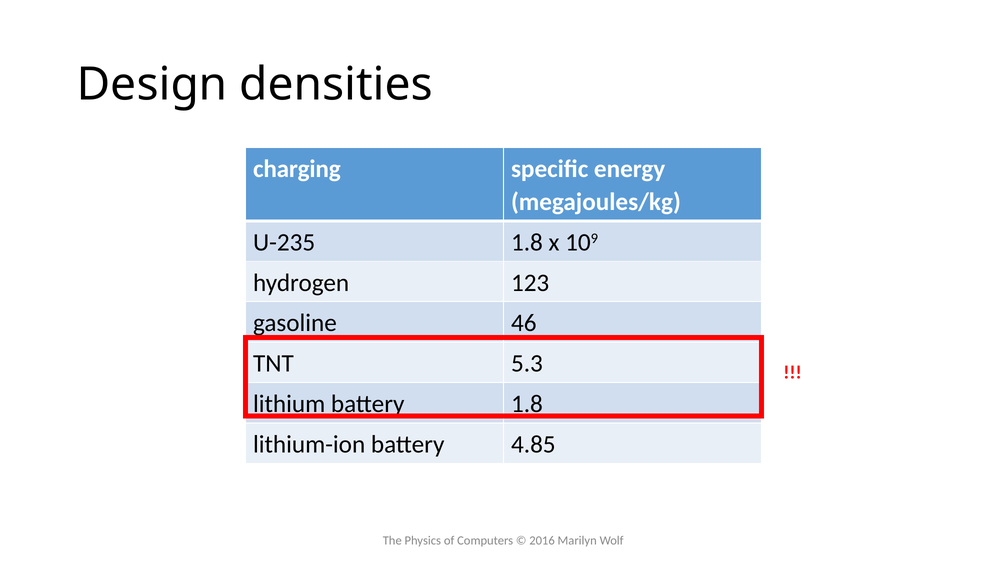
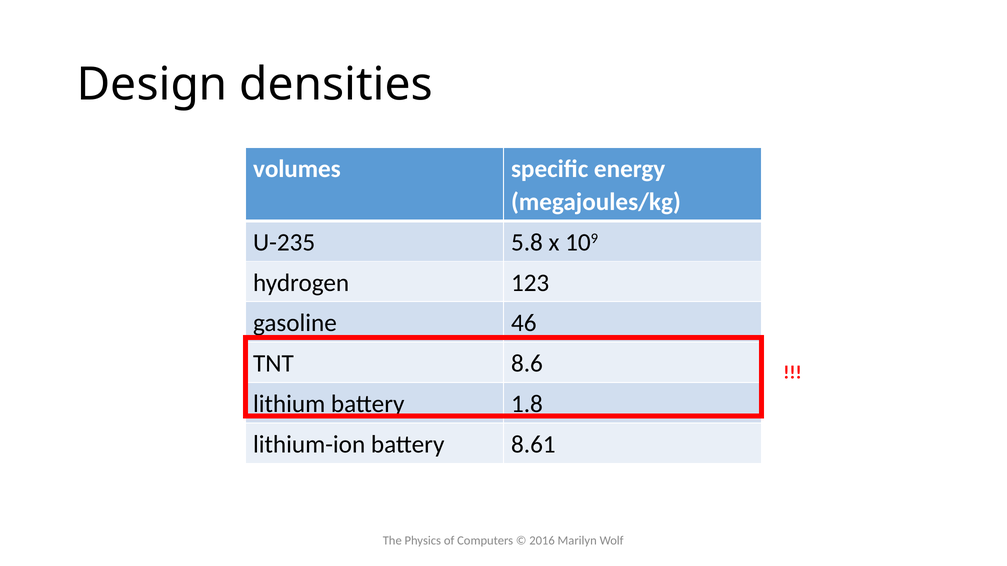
charging: charging -> volumes
U-235 1.8: 1.8 -> 5.8
5.3: 5.3 -> 8.6
4.85: 4.85 -> 8.61
